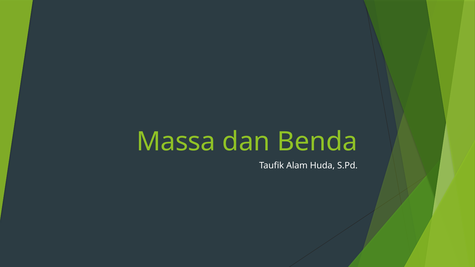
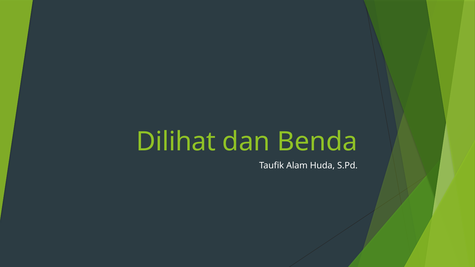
Massa: Massa -> Dilihat
